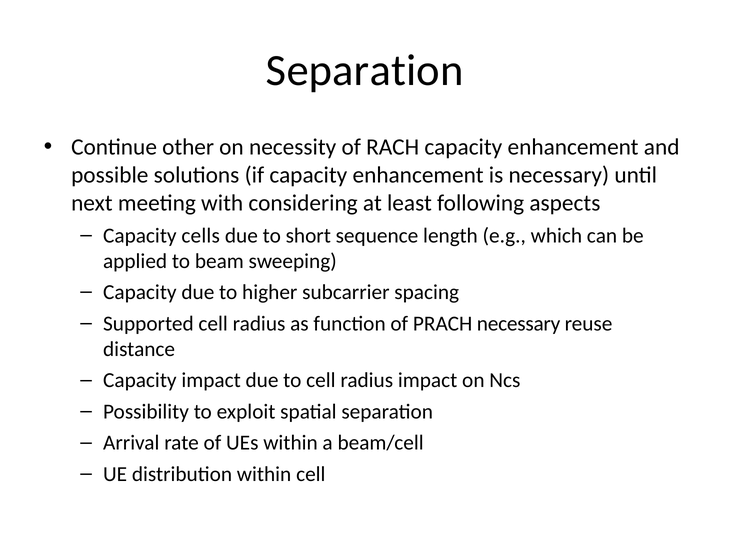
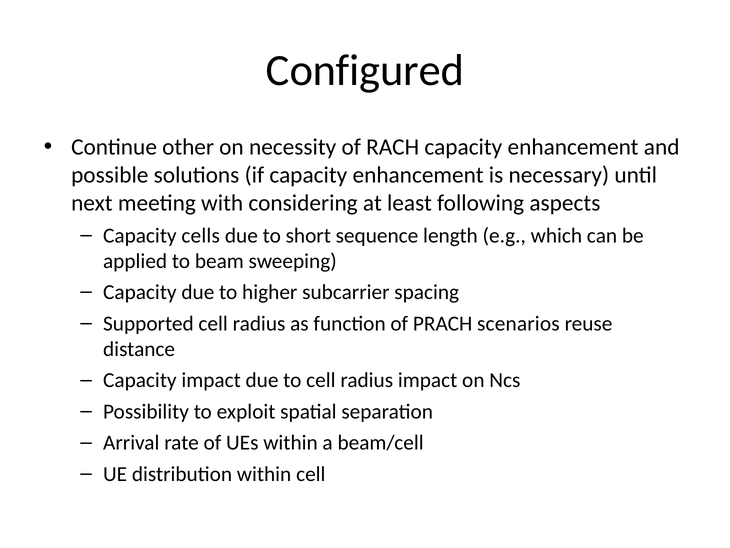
Separation at (365, 71): Separation -> Configured
PRACH necessary: necessary -> scenarios
